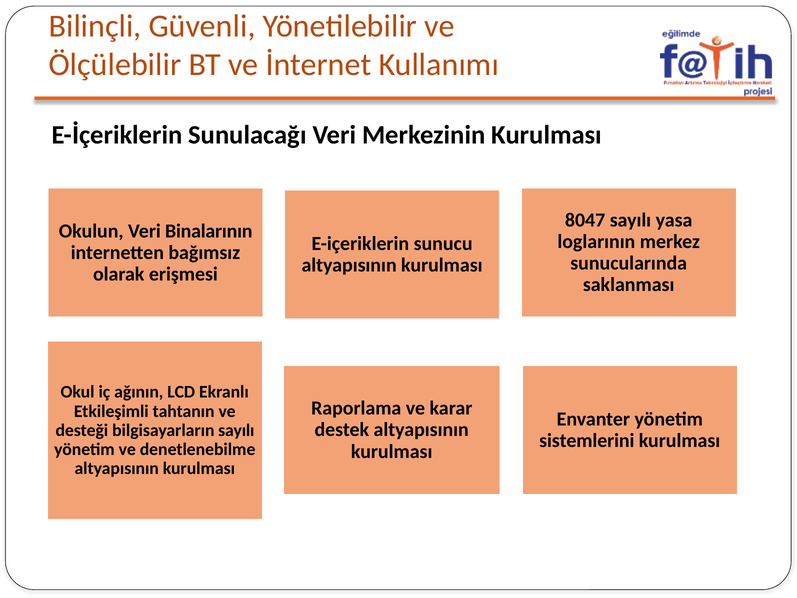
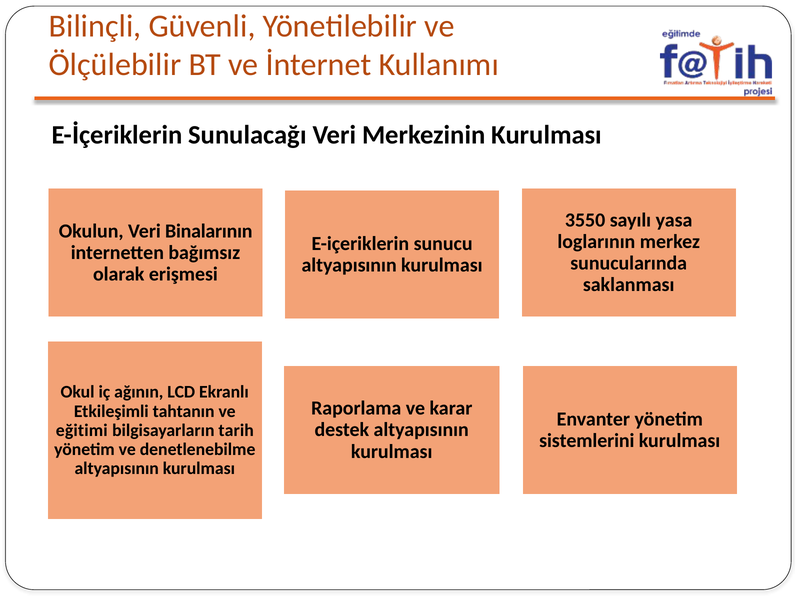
8047: 8047 -> 3550
desteği: desteği -> eğitimi
bilgisayarların sayılı: sayılı -> tarih
